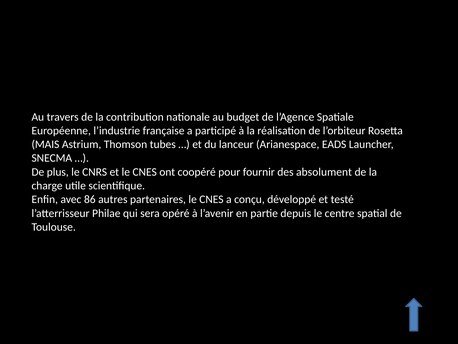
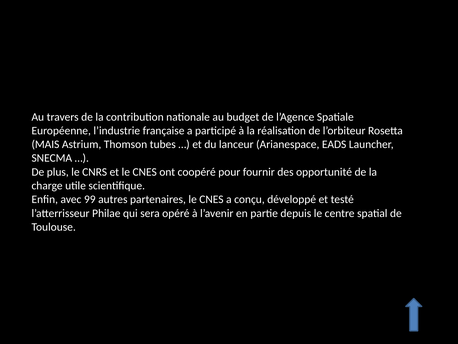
absolument: absolument -> opportunité
86: 86 -> 99
